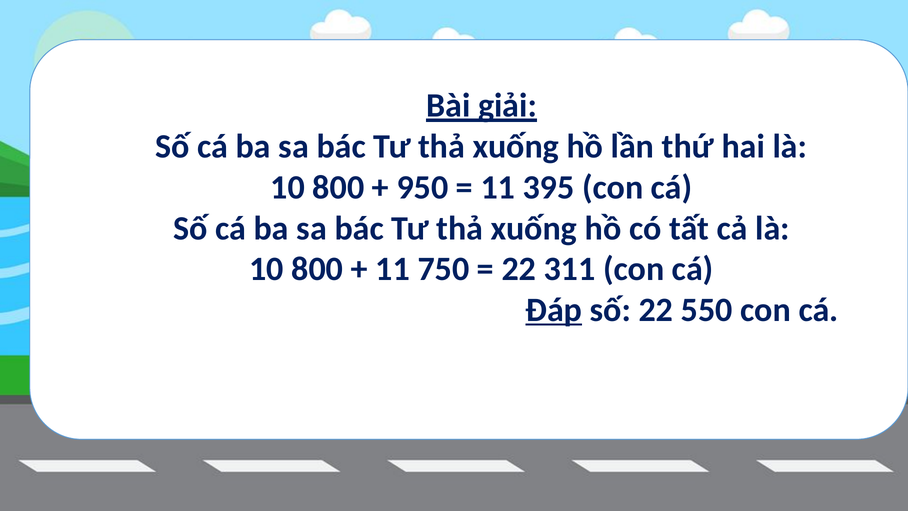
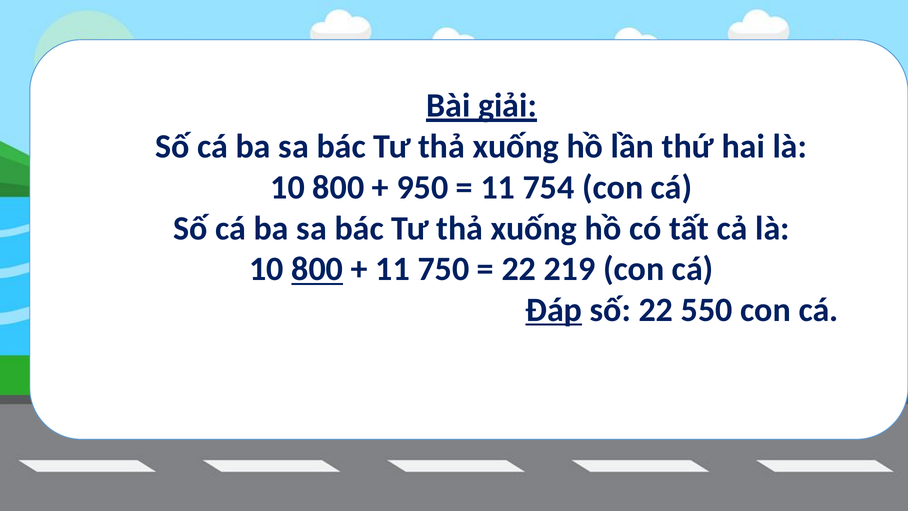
395: 395 -> 754
800 at (317, 269) underline: none -> present
311: 311 -> 219
